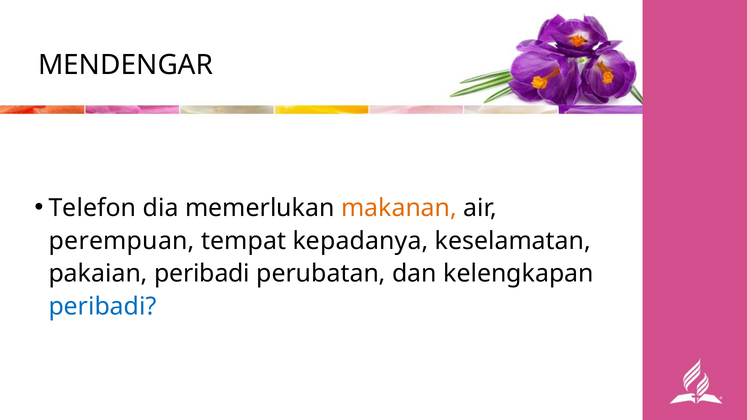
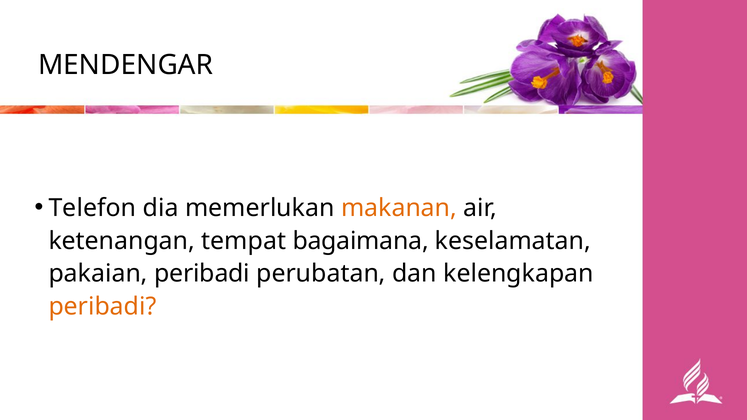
perempuan: perempuan -> ketenangan
kepadanya: kepadanya -> bagaimana
peribadi at (102, 307) colour: blue -> orange
